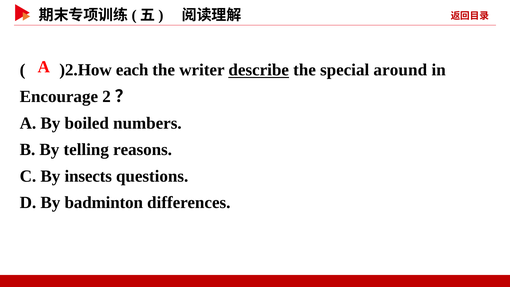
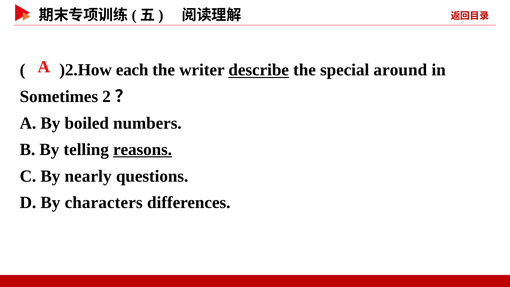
Encourage: Encourage -> Sometimes
reasons underline: none -> present
insects: insects -> nearly
badminton: badminton -> characters
